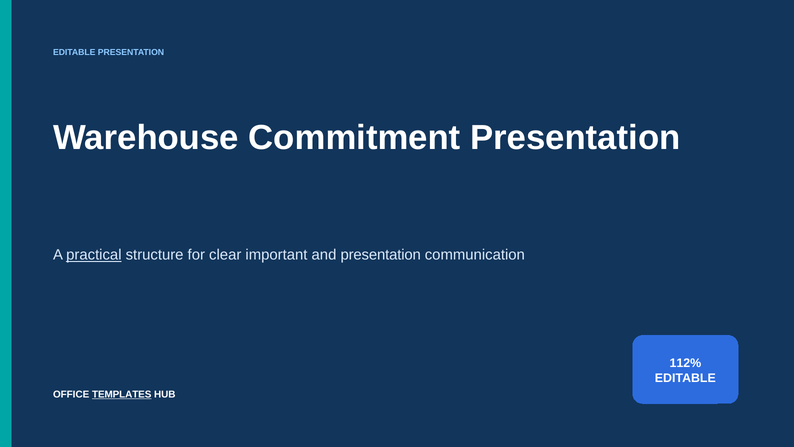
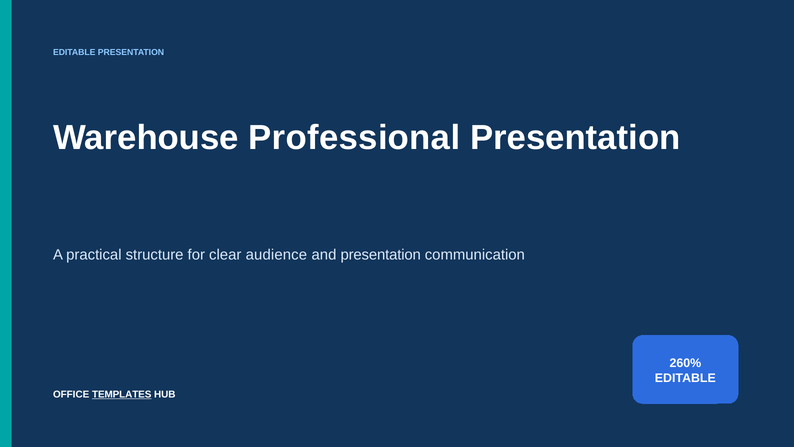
Commitment: Commitment -> Professional
practical underline: present -> none
important: important -> audience
112%: 112% -> 260%
